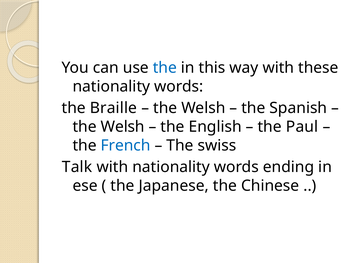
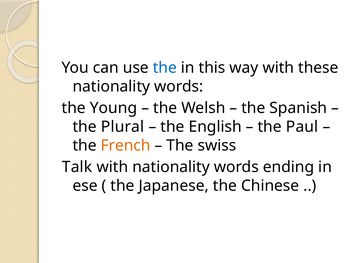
Braille: Braille -> Young
Welsh at (123, 127): Welsh -> Plural
French colour: blue -> orange
